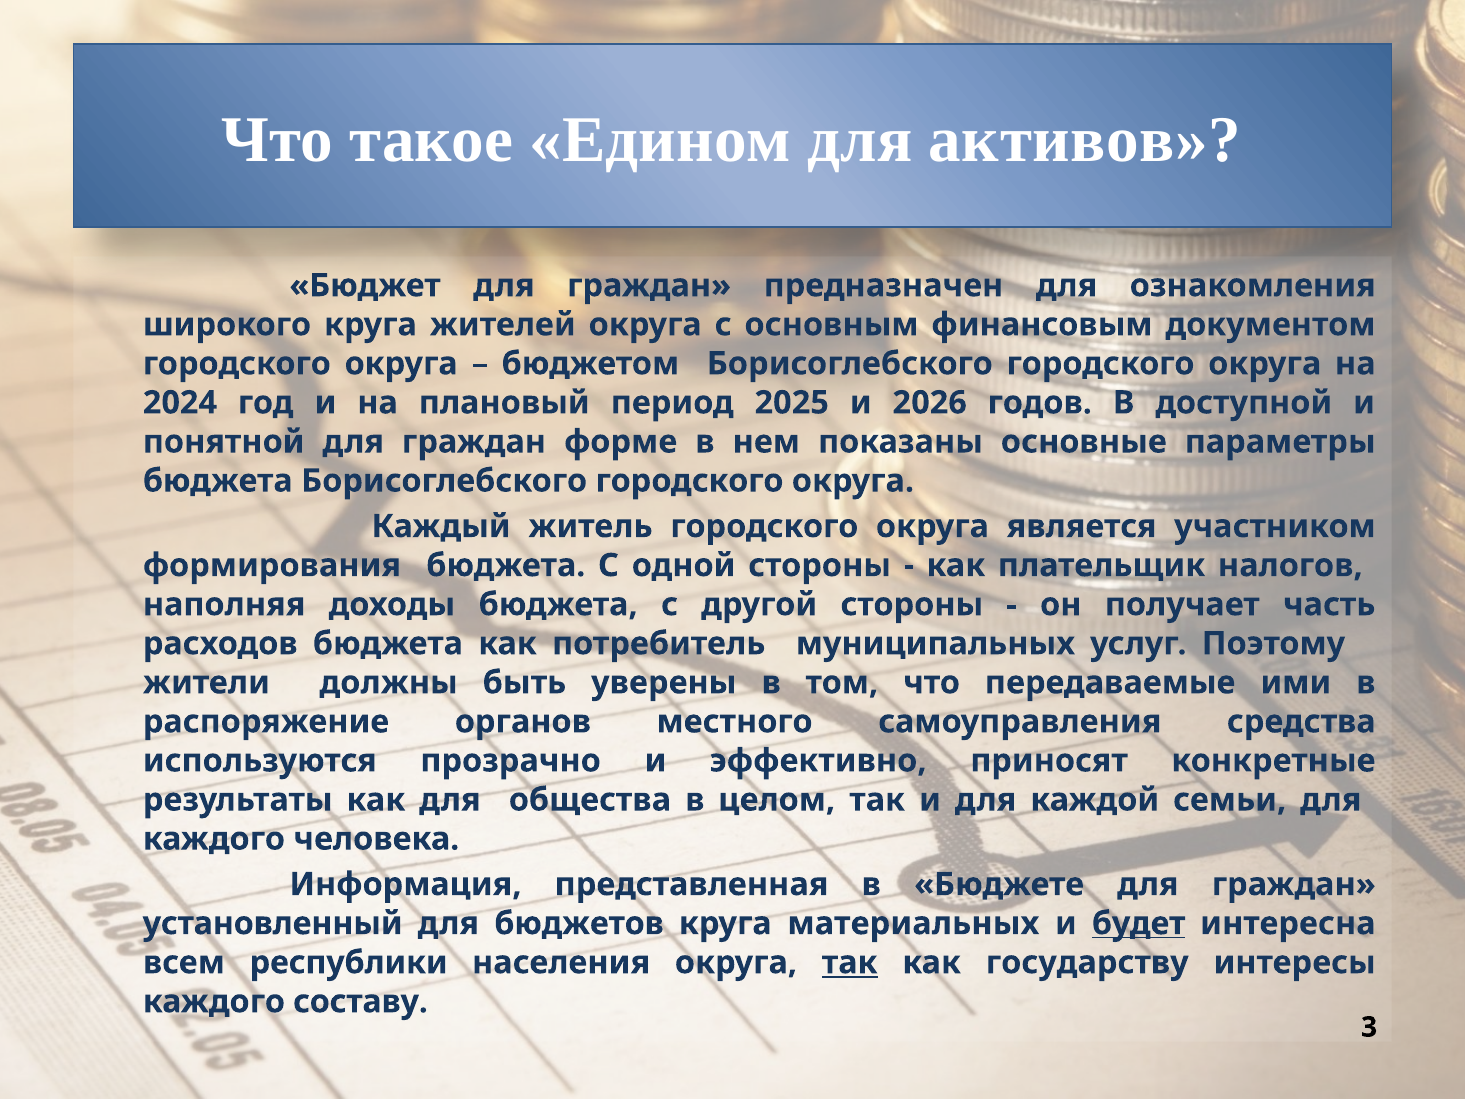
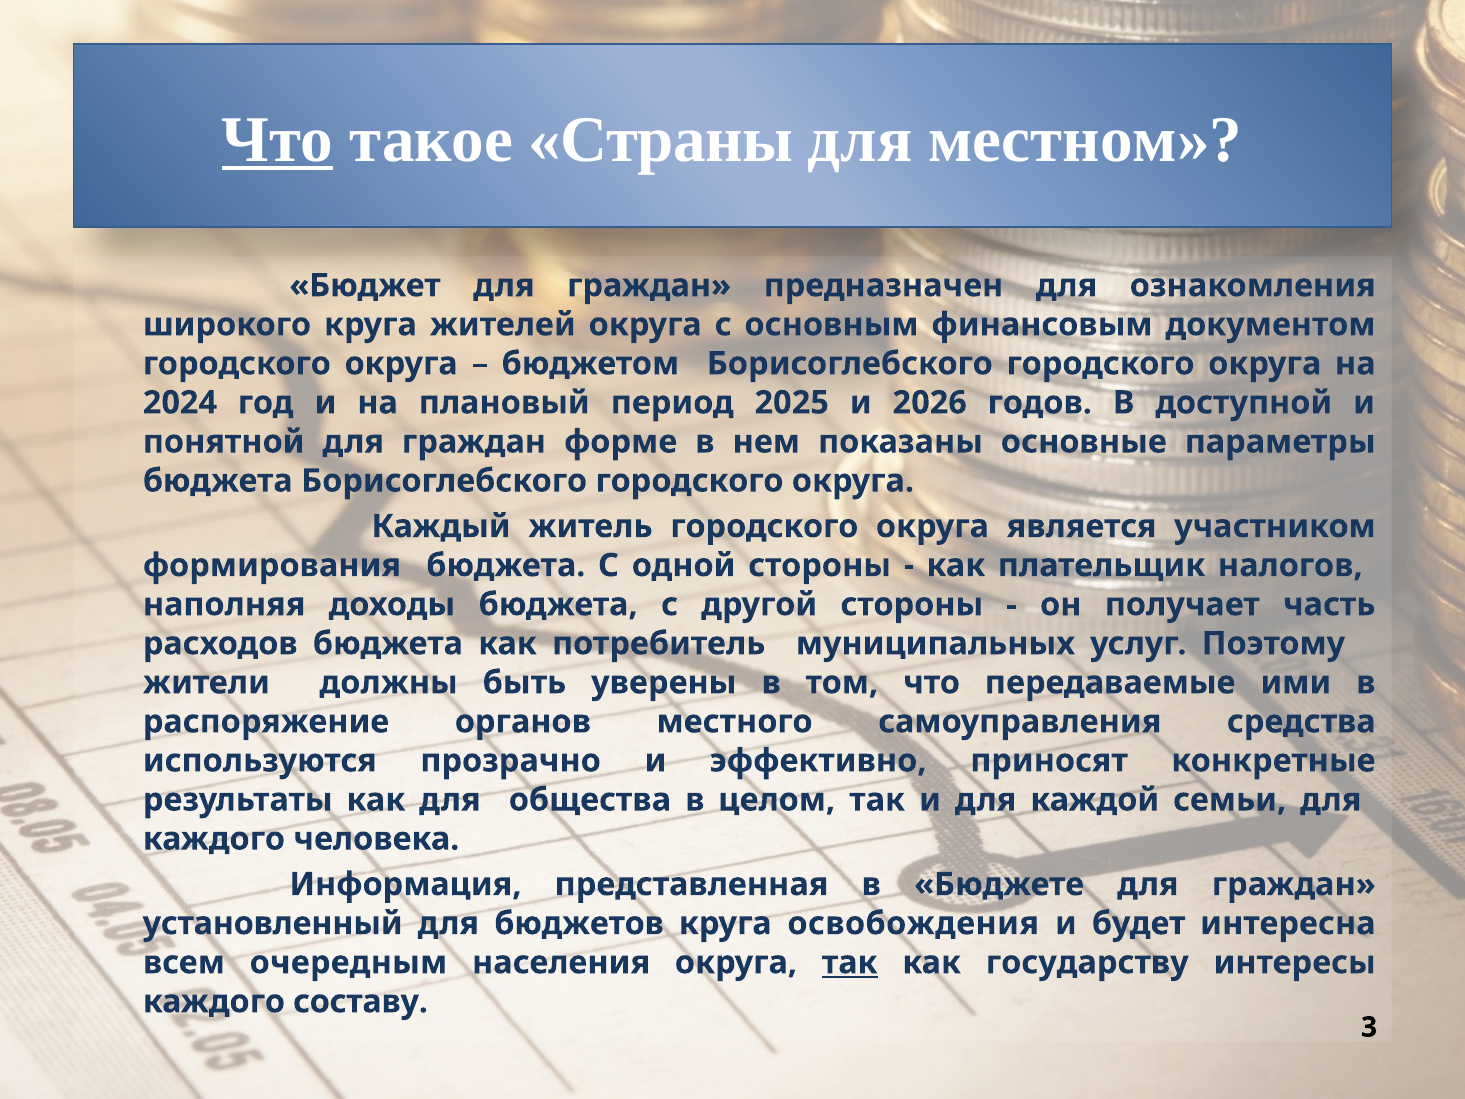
Что at (278, 140) underline: none -> present
Едином: Едином -> Страны
активов: активов -> местном
материальных: материальных -> освобождения
будет underline: present -> none
республики: республики -> очередным
